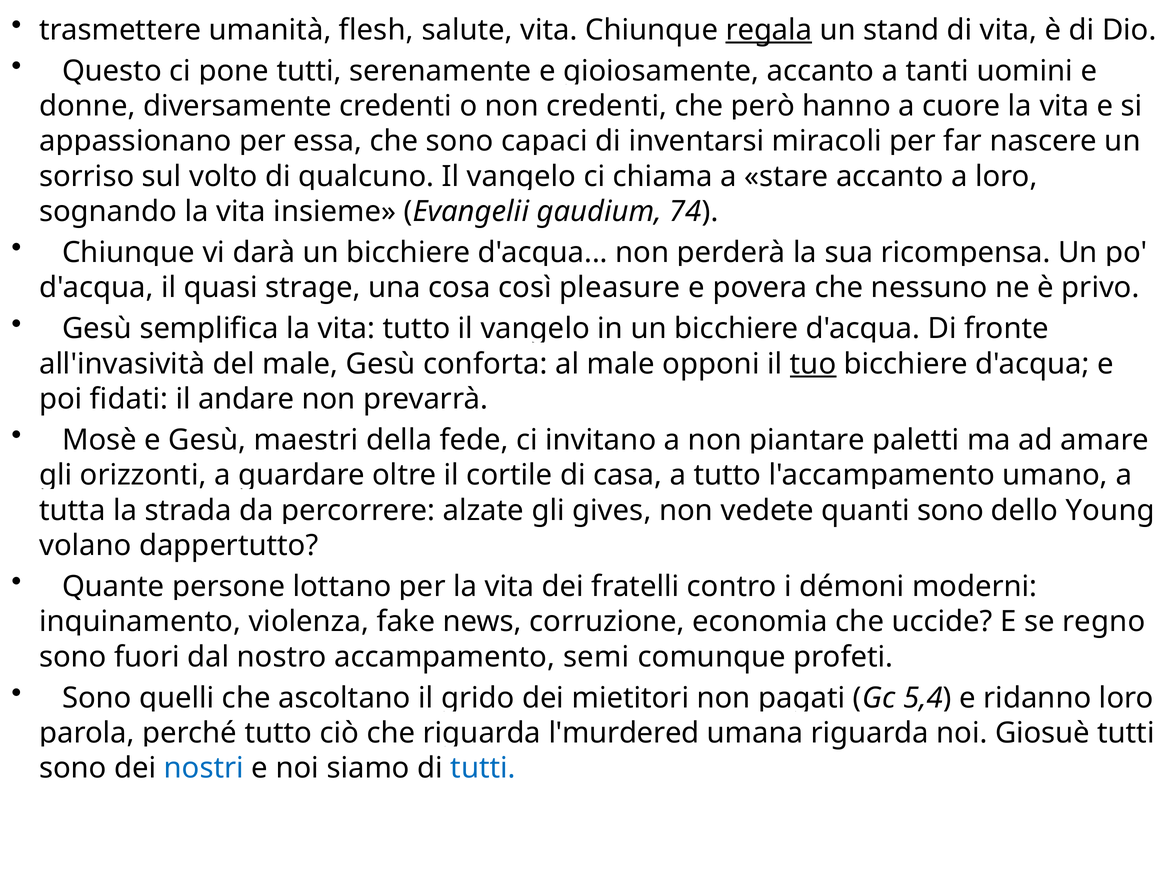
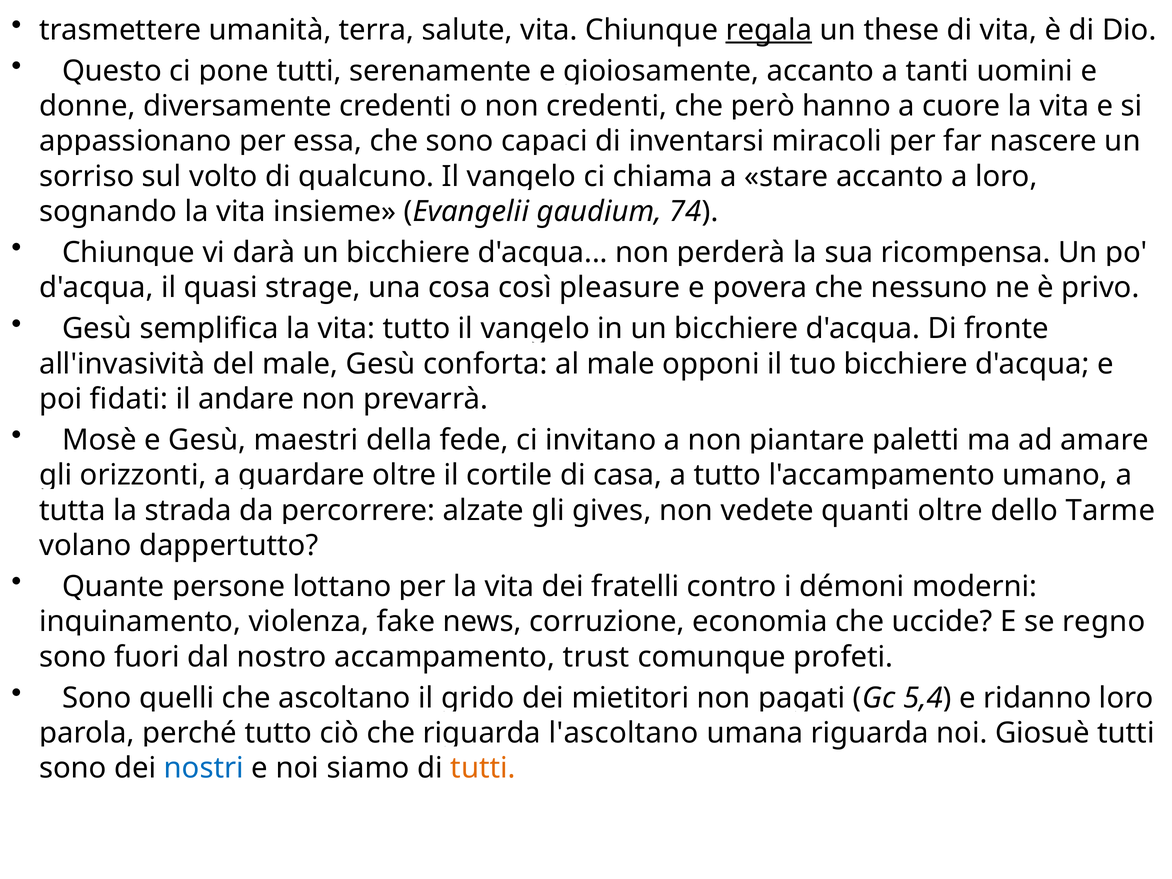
flesh: flesh -> terra
stand: stand -> these
tuo underline: present -> none
quanti sono: sono -> oltre
Young: Young -> Tarme
semi: semi -> trust
l'murdered: l'murdered -> l'ascoltano
tutti at (483, 768) colour: blue -> orange
